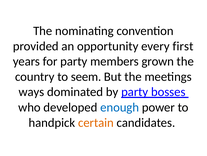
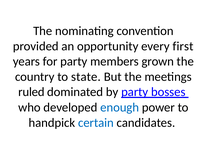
seem: seem -> state
ways: ways -> ruled
certain colour: orange -> blue
